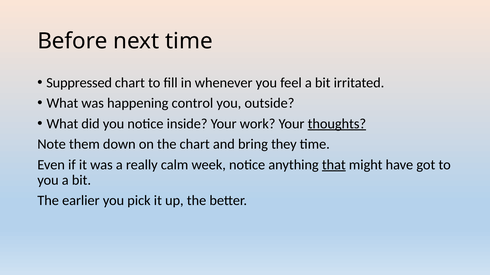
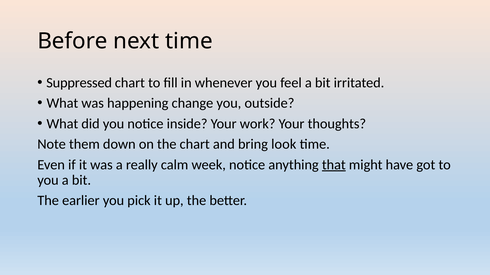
control: control -> change
thoughts underline: present -> none
they: they -> look
